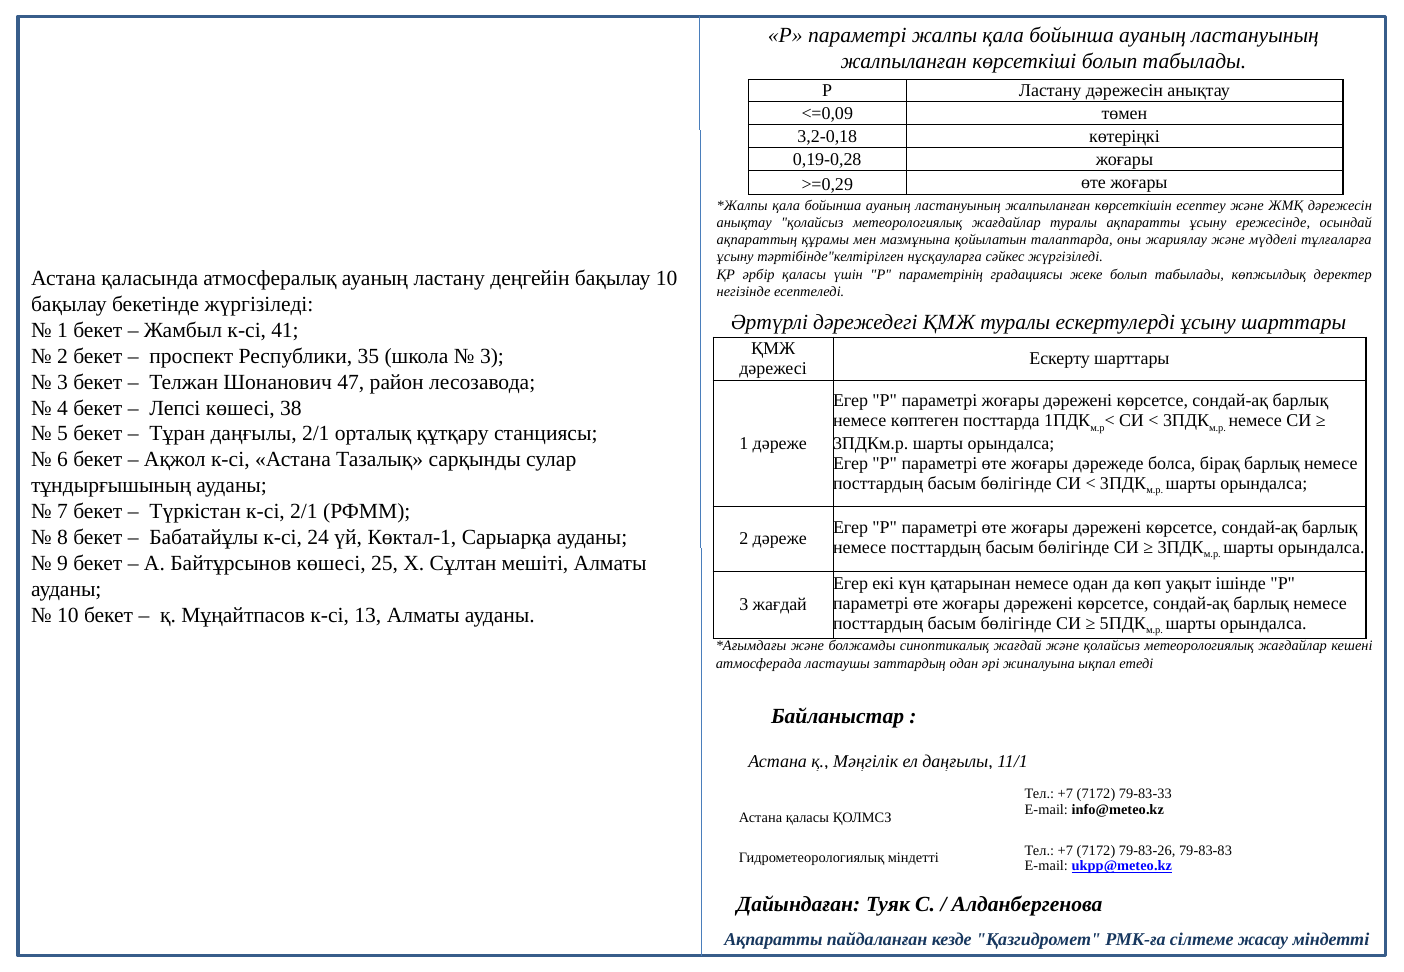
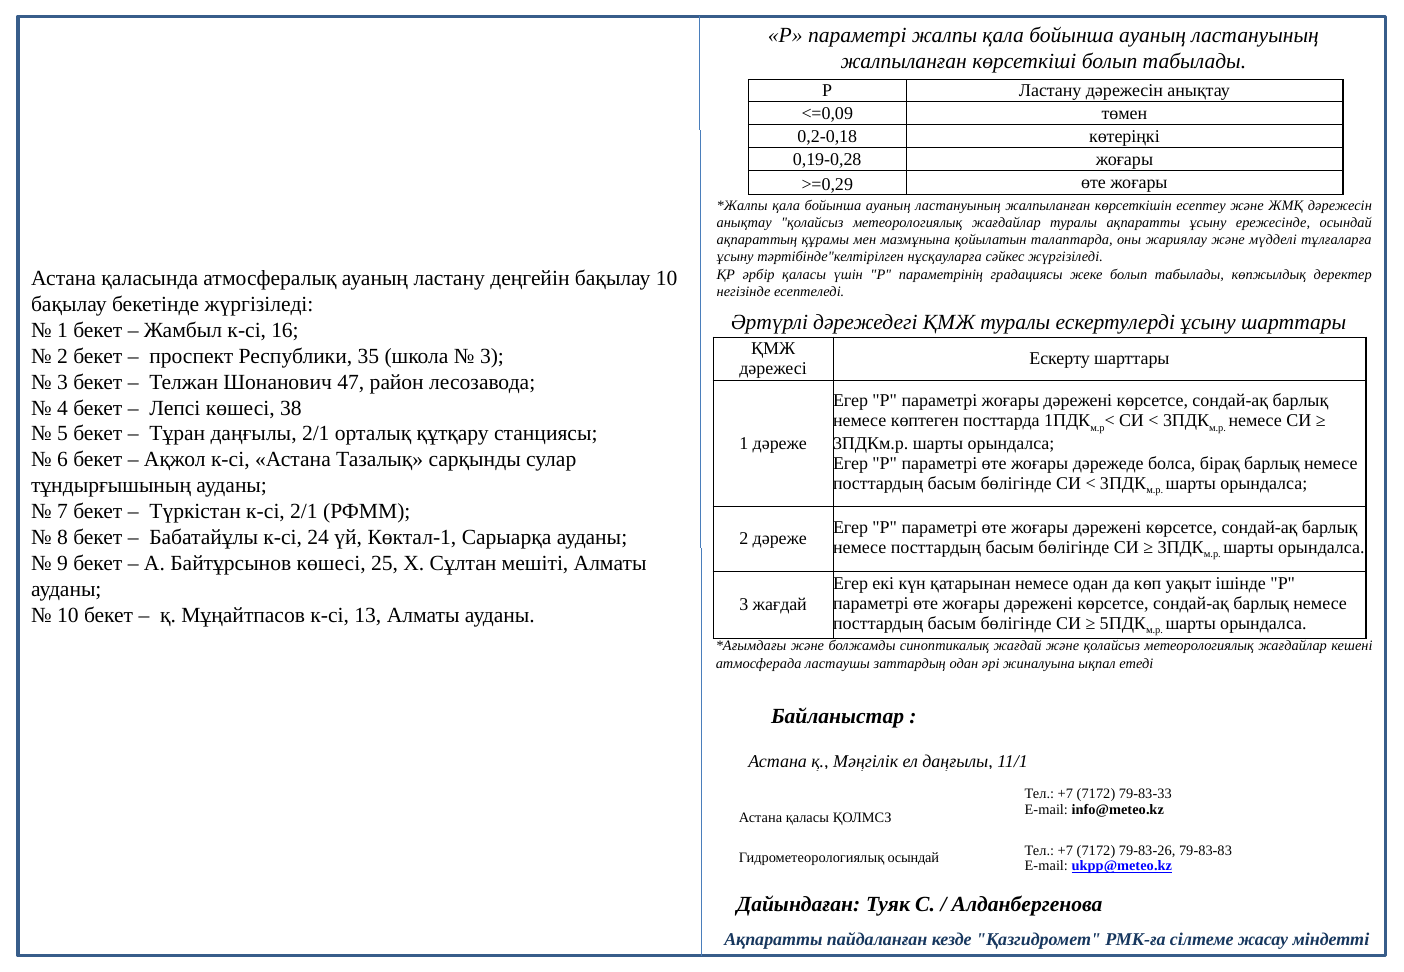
3,2-0,18: 3,2-0,18 -> 0,2-0,18
41: 41 -> 16
Гидрометеорологиялық міндетті: міндетті -> осындай
